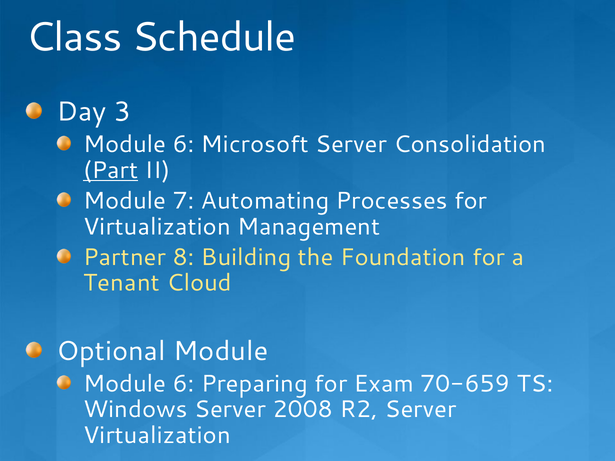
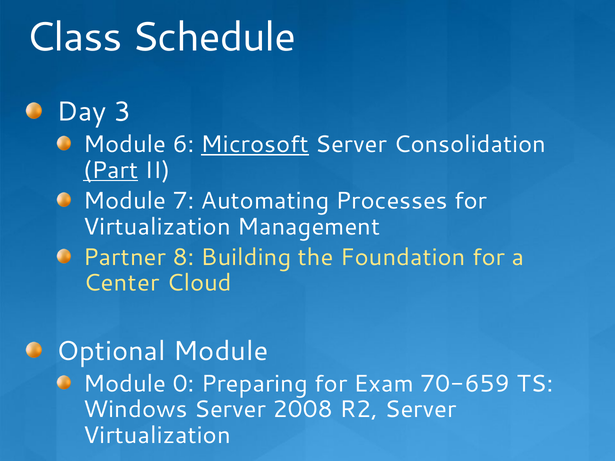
Microsoft underline: none -> present
Tenant: Tenant -> Center
6 at (184, 384): 6 -> 0
